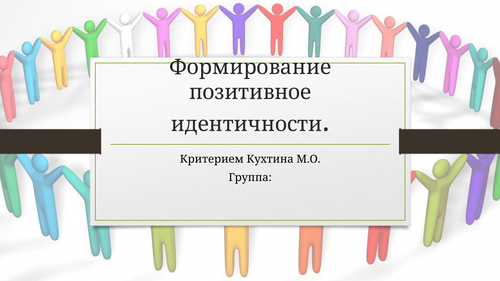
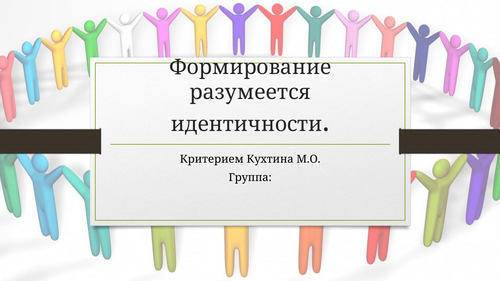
позитивное: позитивное -> разумеется
